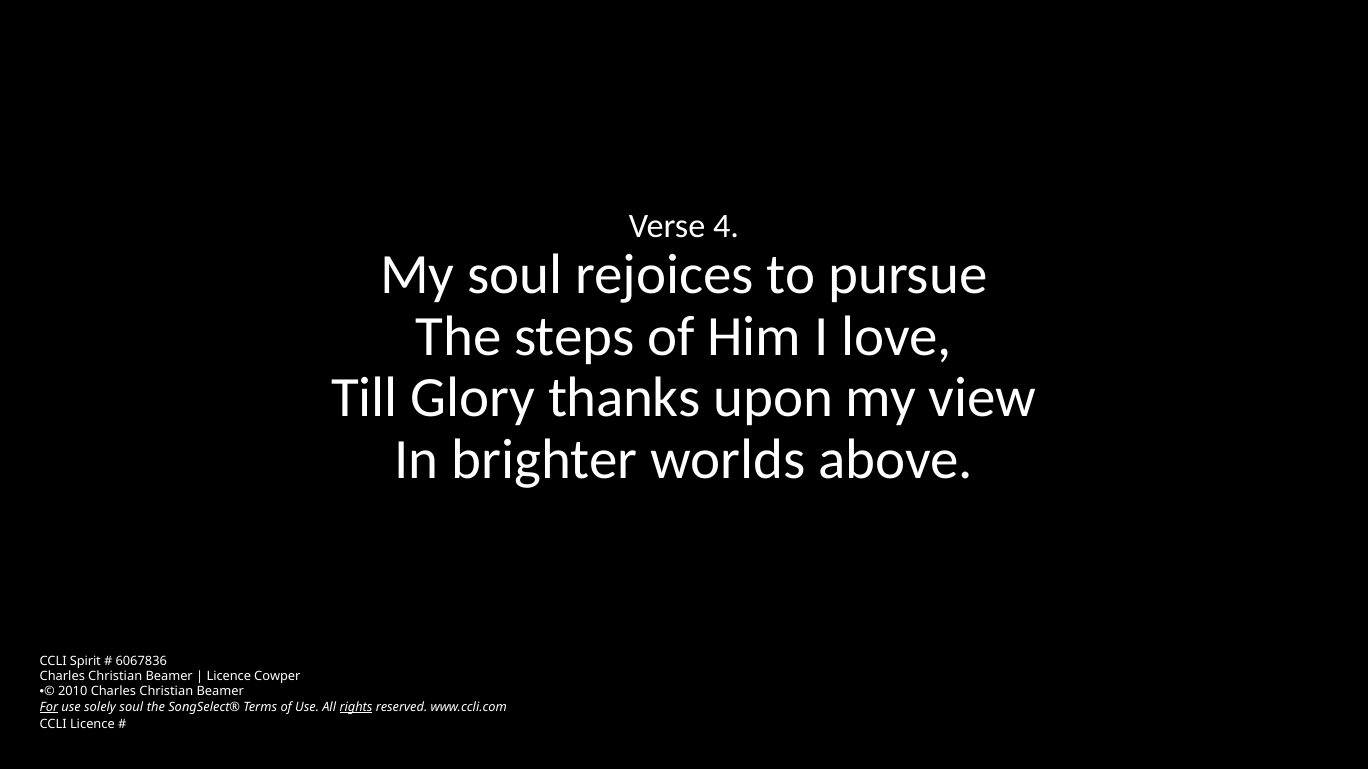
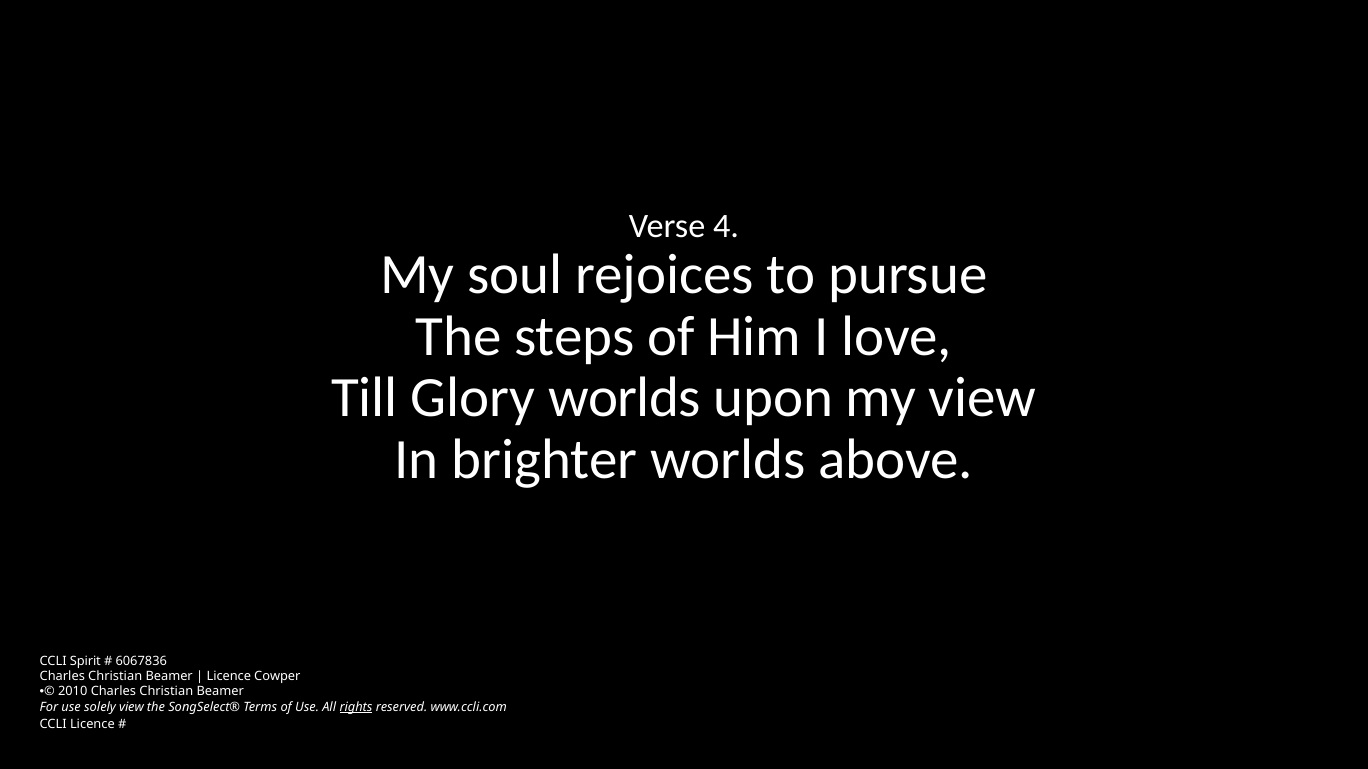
Glory thanks: thanks -> worlds
For underline: present -> none
solely soul: soul -> view
